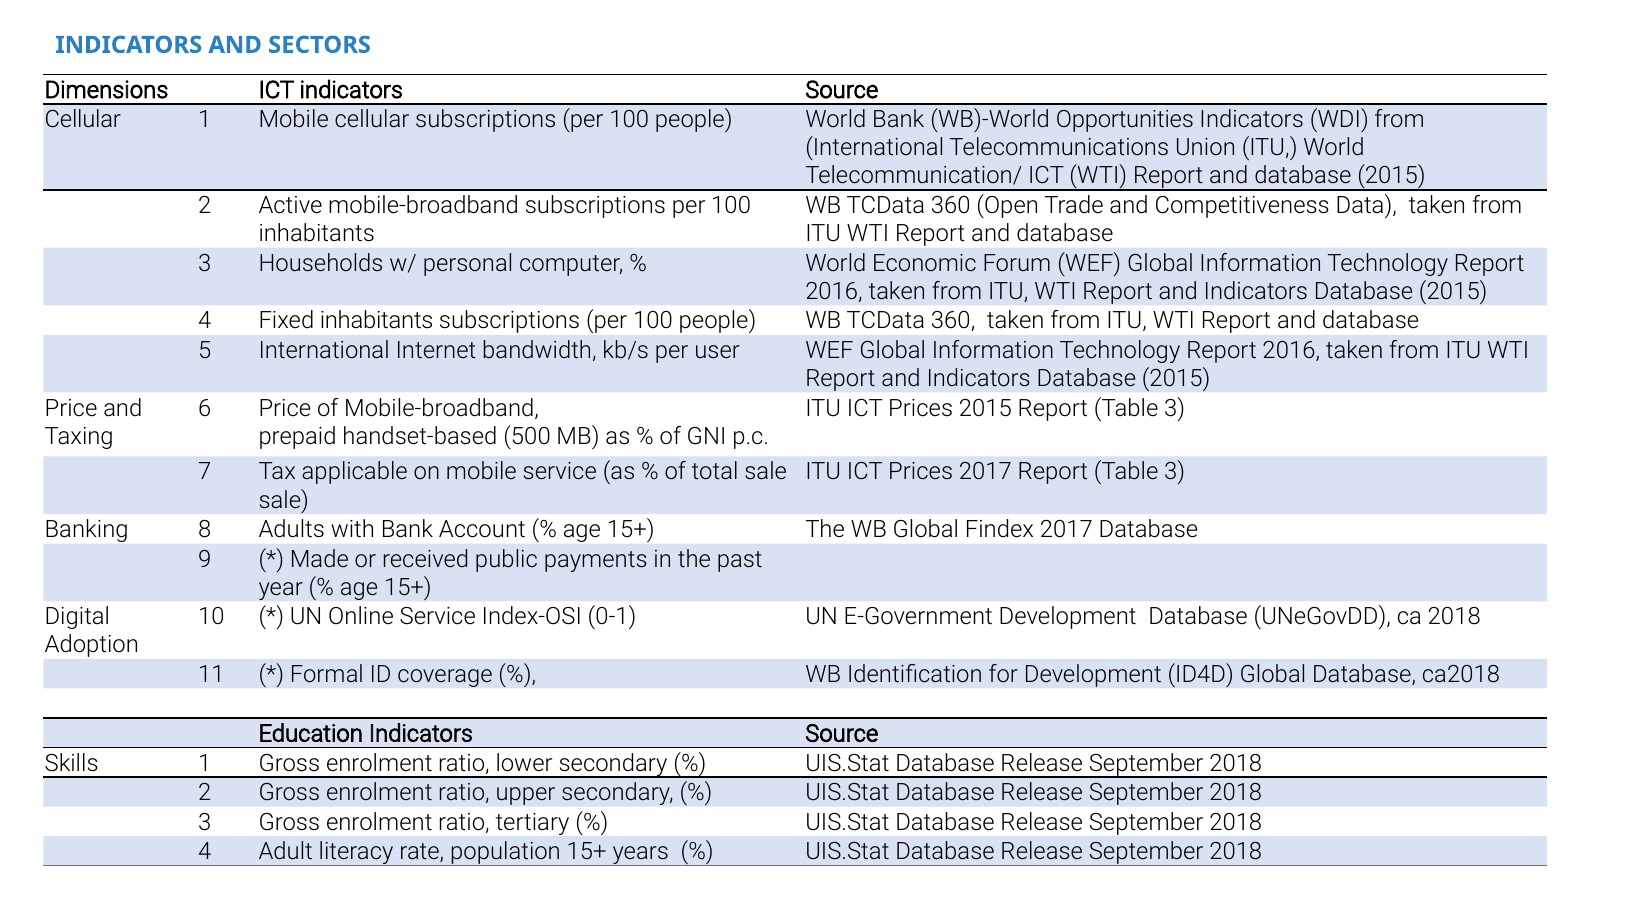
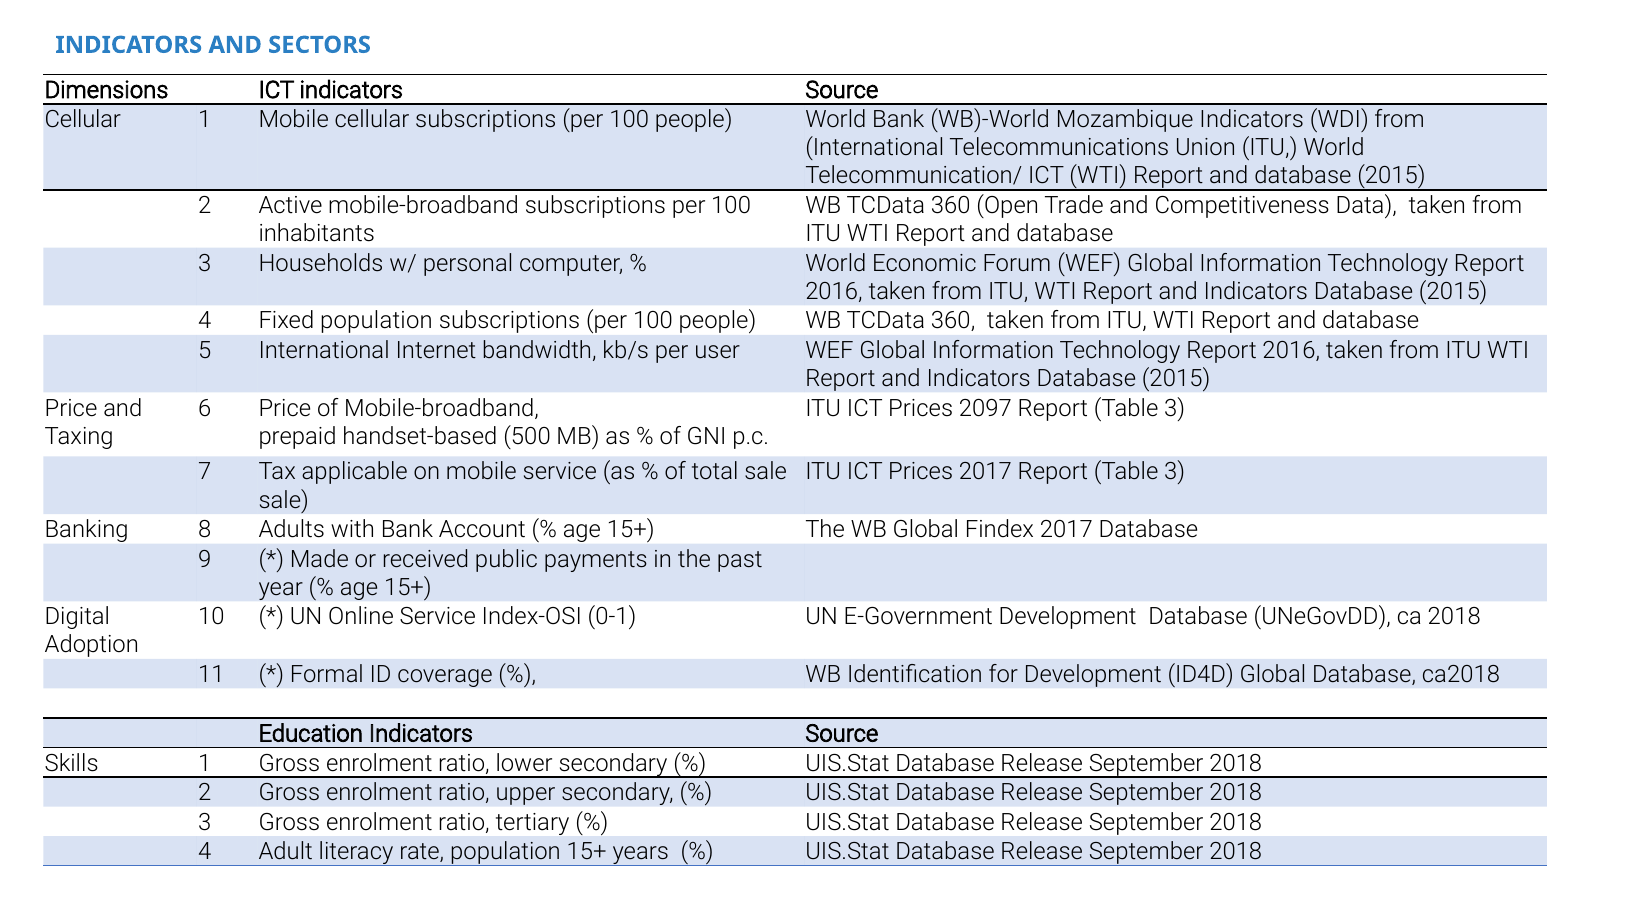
Opportunities: Opportunities -> Mozambique
Fixed inhabitants: inhabitants -> population
Prices 2015: 2015 -> 2097
